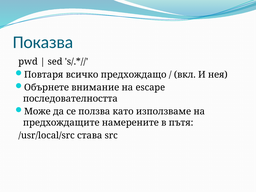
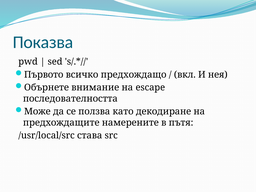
Повтаря: Повтаря -> Първото
използваме: използваме -> декодиране
